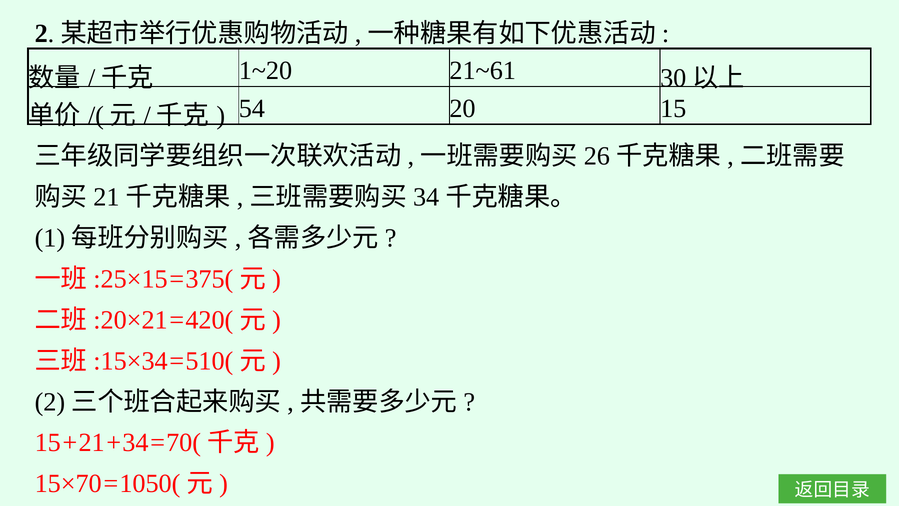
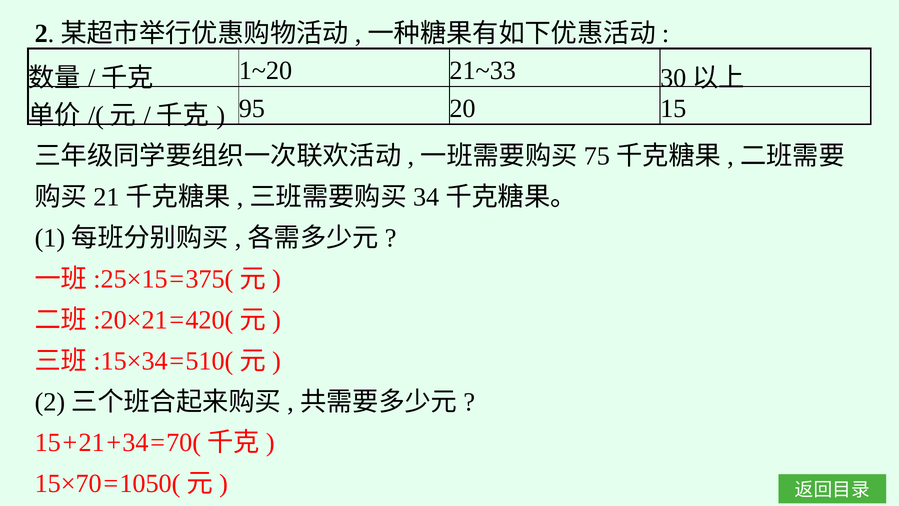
21~61: 21~61 -> 21~33
54: 54 -> 95
26: 26 -> 75
